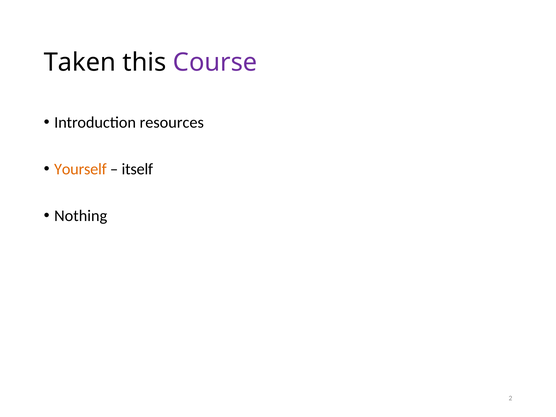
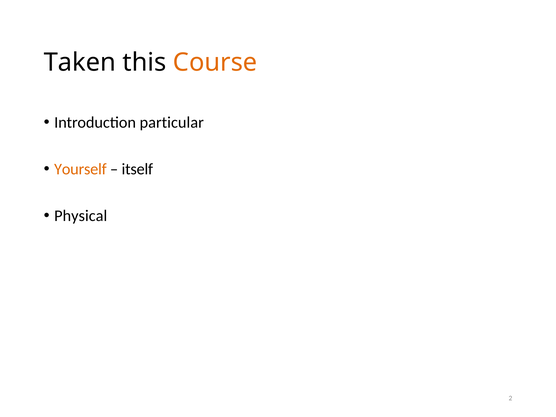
Course colour: purple -> orange
resources: resources -> particular
Nothing: Nothing -> Physical
